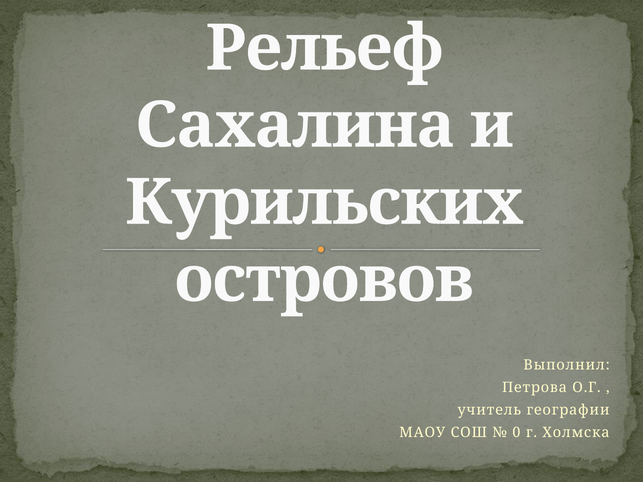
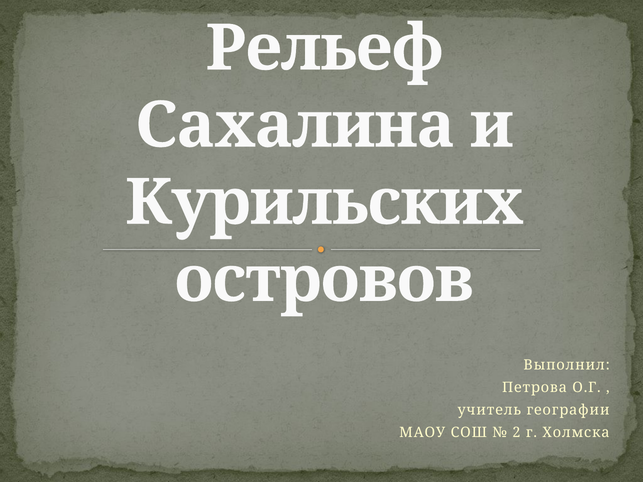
0: 0 -> 2
